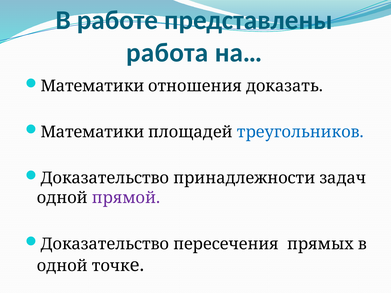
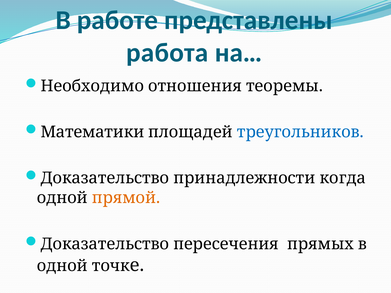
Математики at (92, 86): Математики -> Необходимо
доказать: доказать -> теоремы
задач: задач -> когда
прямой colour: purple -> orange
